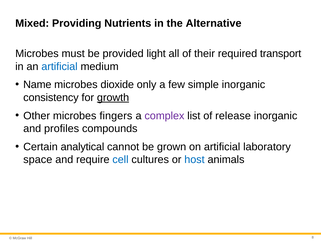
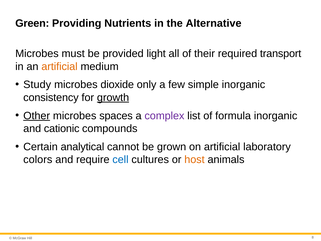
Mixed: Mixed -> Green
artificial at (60, 66) colour: blue -> orange
Name: Name -> Study
Other underline: none -> present
fingers: fingers -> spaces
release: release -> formula
profiles: profiles -> cationic
space: space -> colors
host colour: blue -> orange
